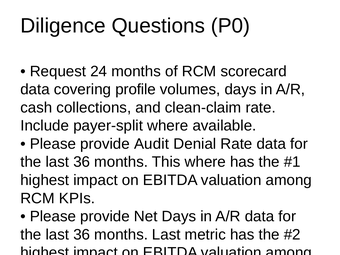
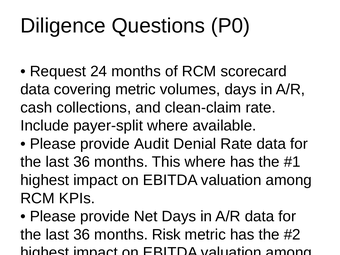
covering profile: profile -> metric
months Last: Last -> Risk
